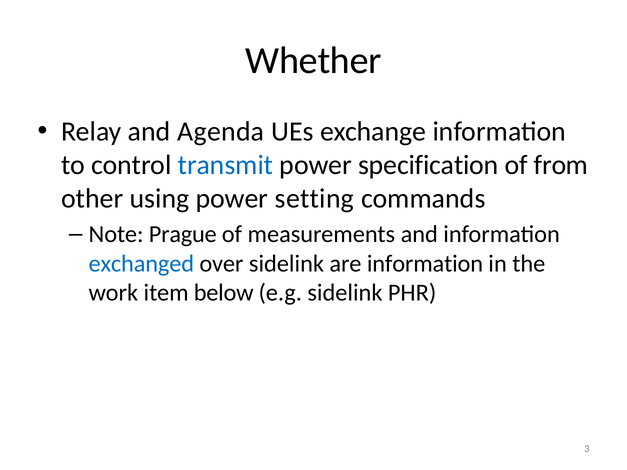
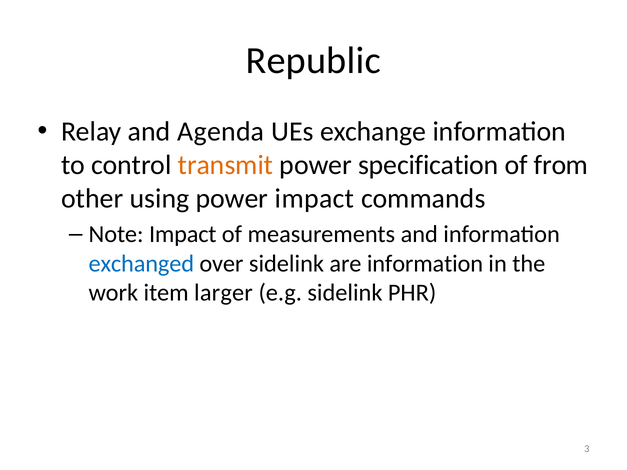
Whether: Whether -> Republic
transmit colour: blue -> orange
power setting: setting -> impact
Note Prague: Prague -> Impact
below: below -> larger
